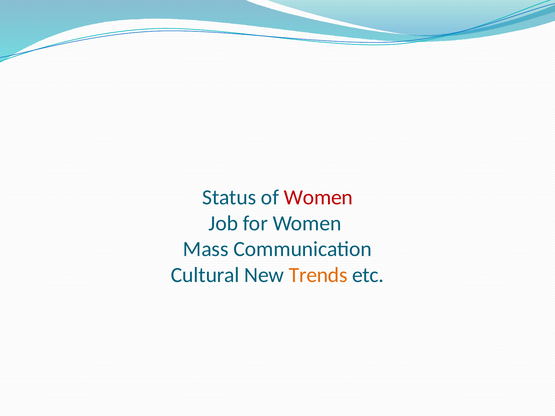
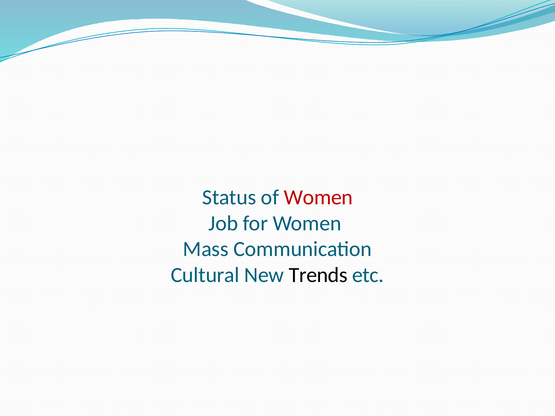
Trends colour: orange -> black
